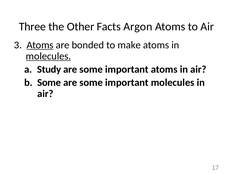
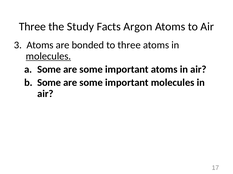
Other: Other -> Study
Atoms at (40, 45) underline: present -> none
to make: make -> three
Study at (49, 70): Study -> Some
